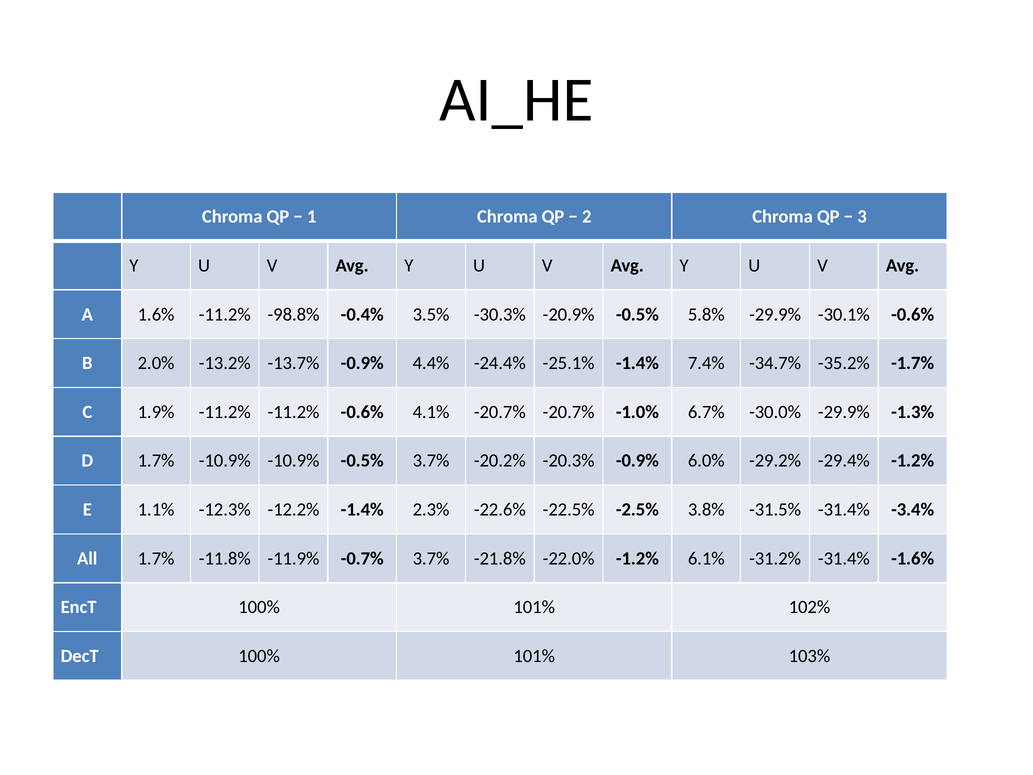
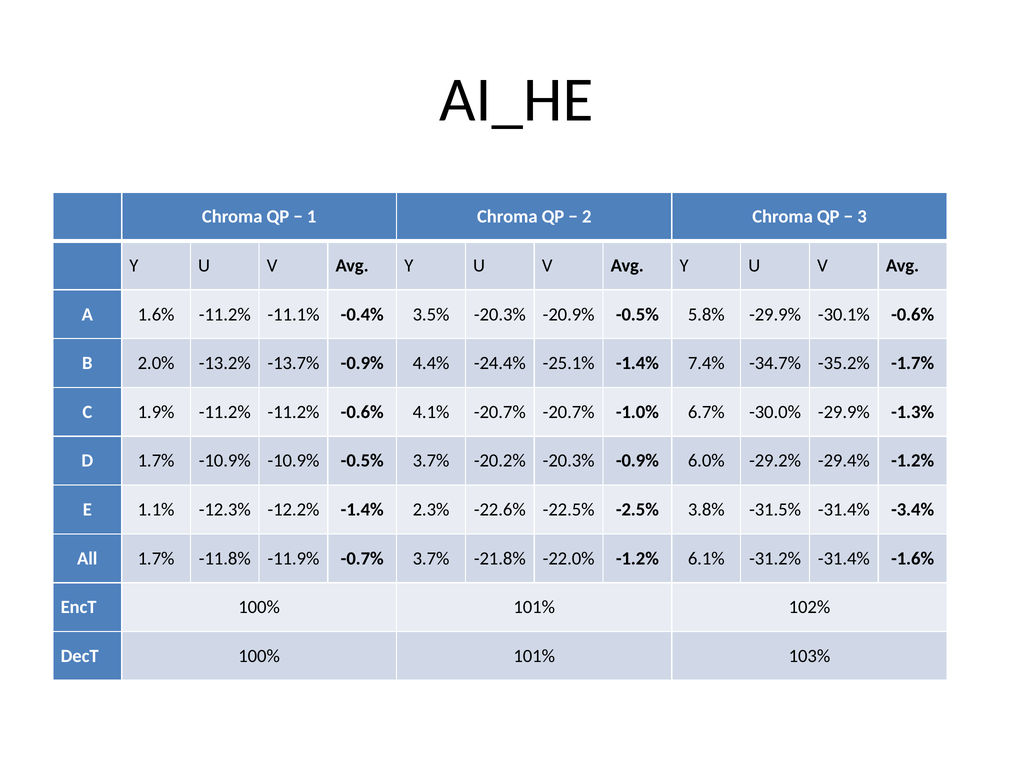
-98.8%: -98.8% -> -11.1%
3.5% -30.3%: -30.3% -> -20.3%
